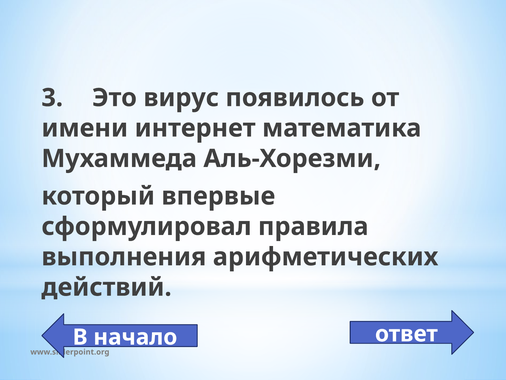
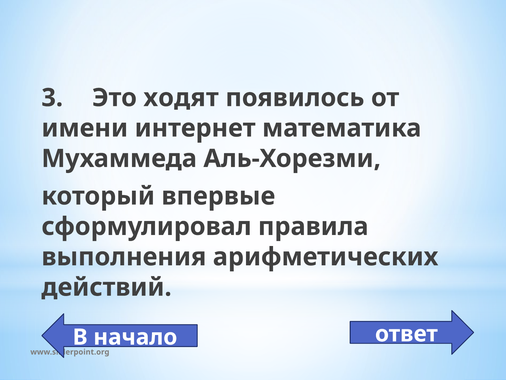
вирус: вирус -> ходят
